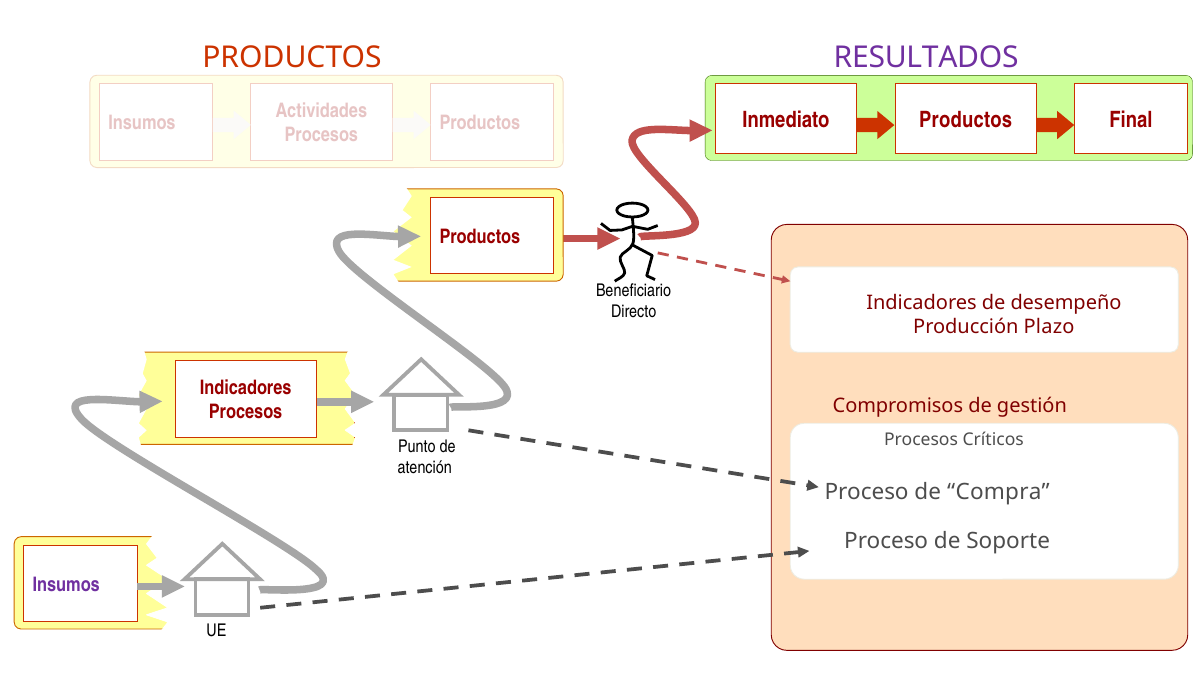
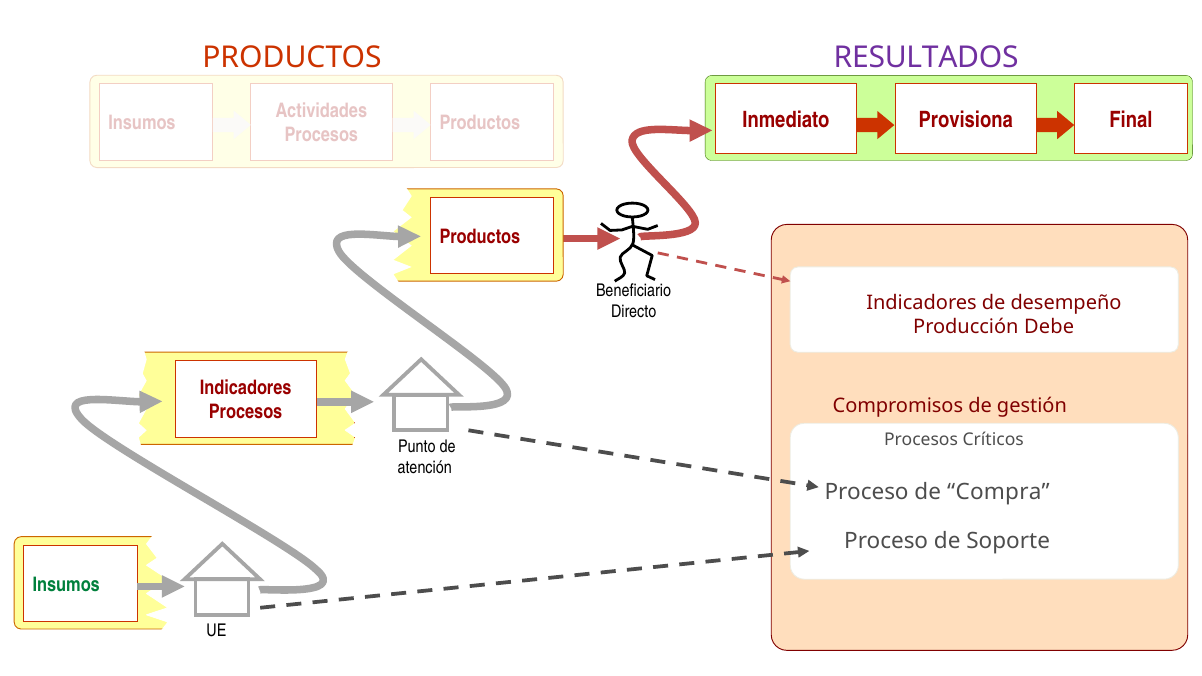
Inmediato Productos: Productos -> Provisiona
Plazo: Plazo -> Debe
Insumos at (66, 585) colour: purple -> green
